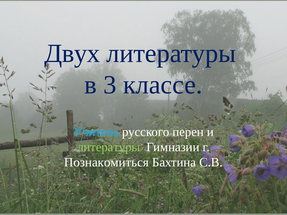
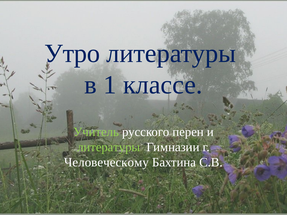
Двух: Двух -> Утро
3: 3 -> 1
Учитель colour: light blue -> light green
Познакомиться: Познакомиться -> Человеческому
